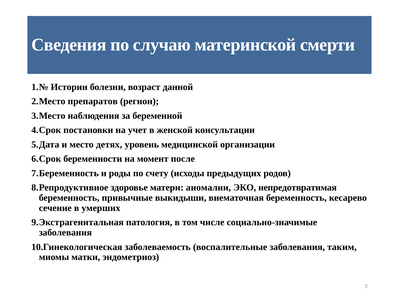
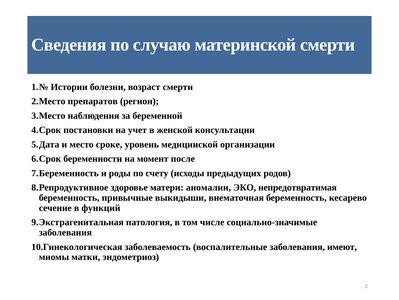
возраст данной: данной -> смерти
детях: детях -> сроке
умерших: умерших -> функций
таким: таким -> имеют
